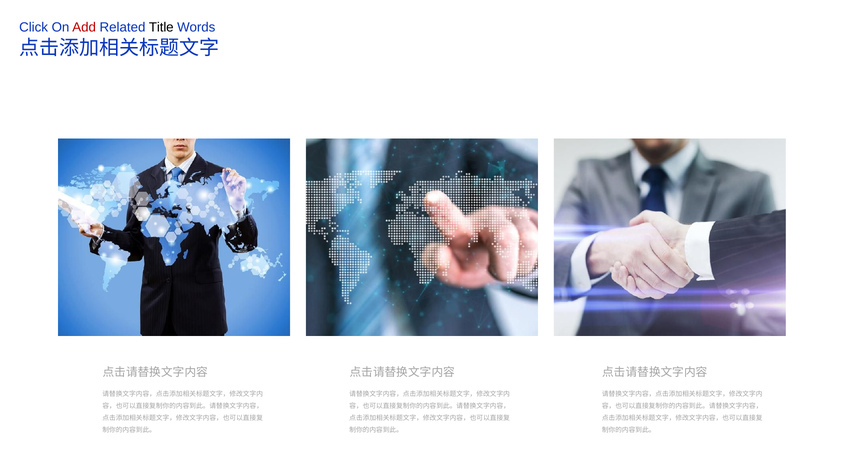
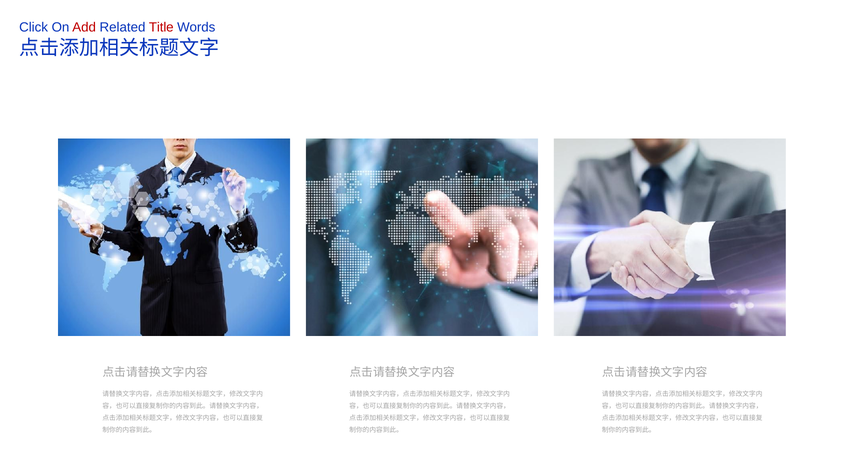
Title colour: black -> red
